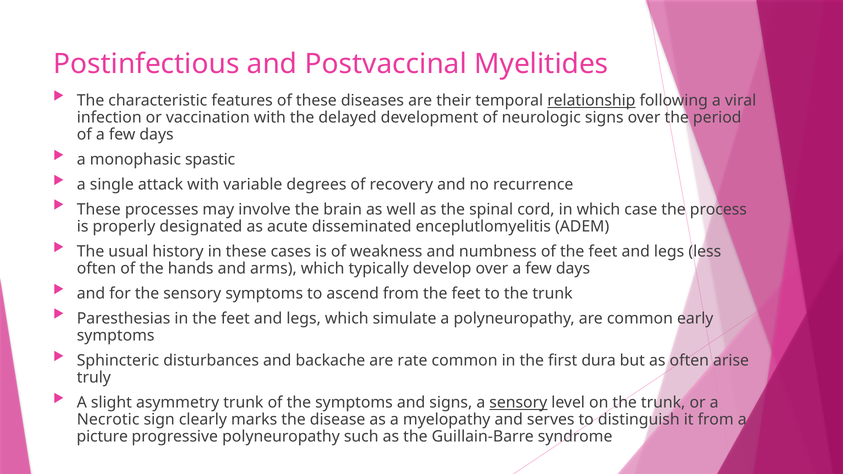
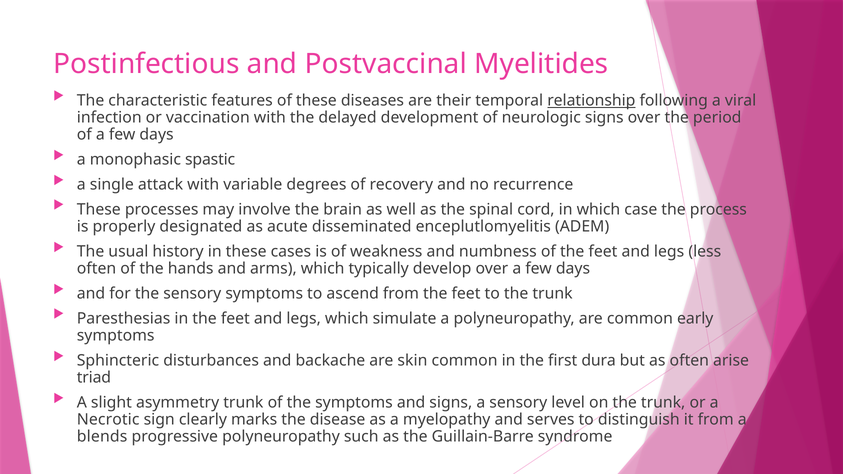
rate: rate -> skin
truly: truly -> triad
sensory at (518, 403) underline: present -> none
picture: picture -> blends
